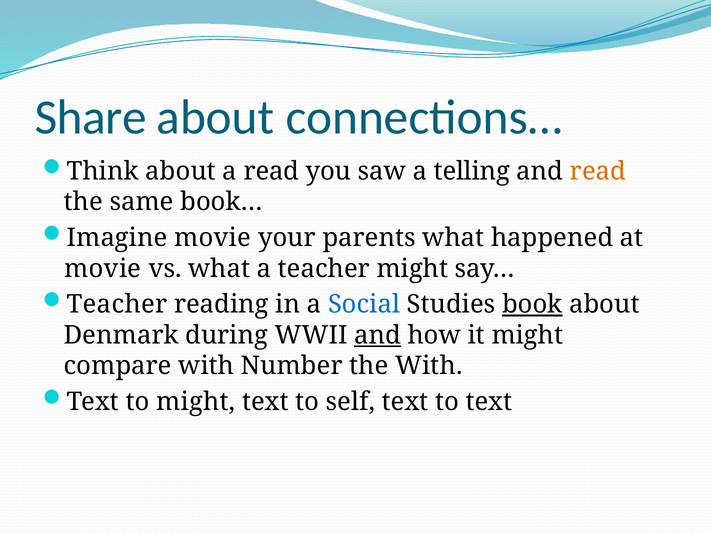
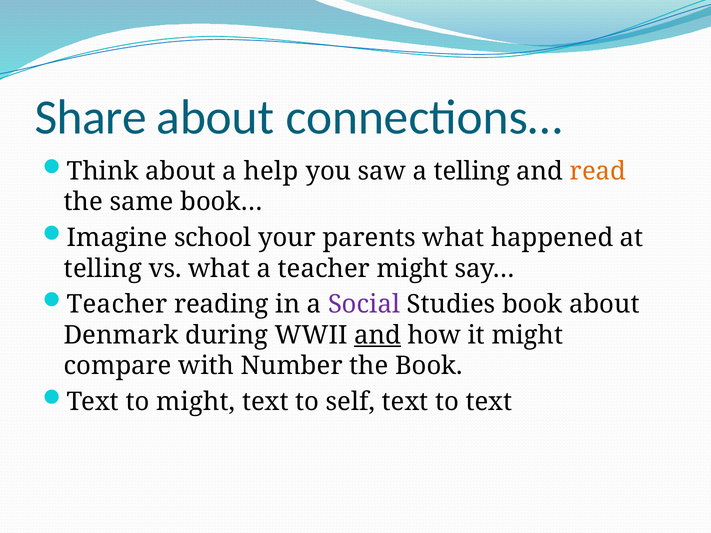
a read: read -> help
Imagine movie: movie -> school
movie at (103, 269): movie -> telling
Social colour: blue -> purple
book at (532, 305) underline: present -> none
the With: With -> Book
